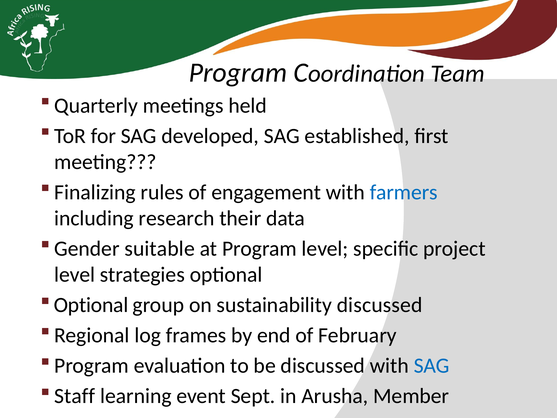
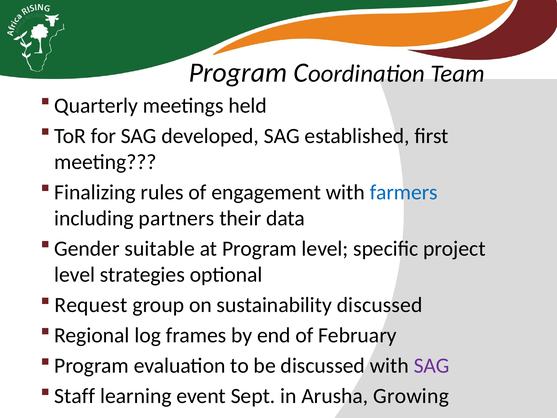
research: research -> partners
Optional at (91, 305): Optional -> Request
SAG at (432, 366) colour: blue -> purple
Member: Member -> Growing
